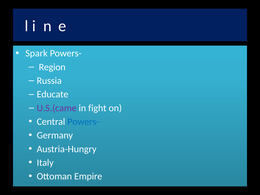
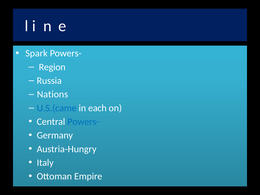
Educate: Educate -> Nations
U.S.(came colour: purple -> blue
fight: fight -> each
